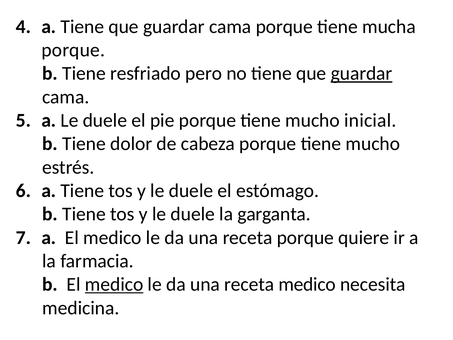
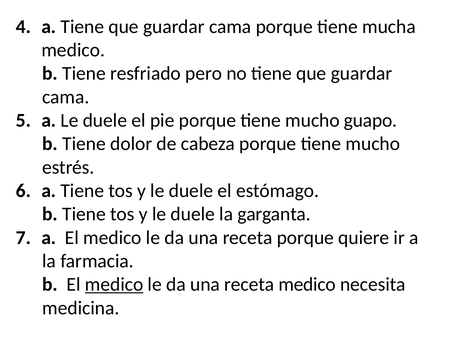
porque at (73, 50): porque -> medico
guardar at (362, 73) underline: present -> none
inicial: inicial -> guapo
